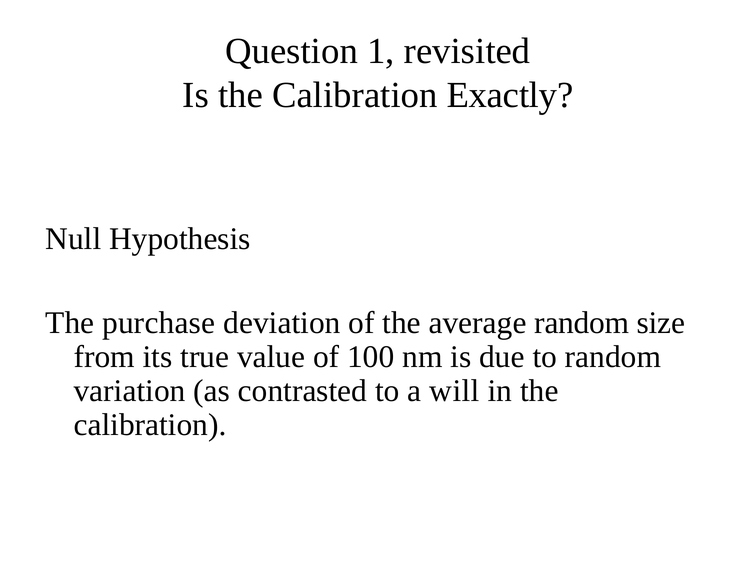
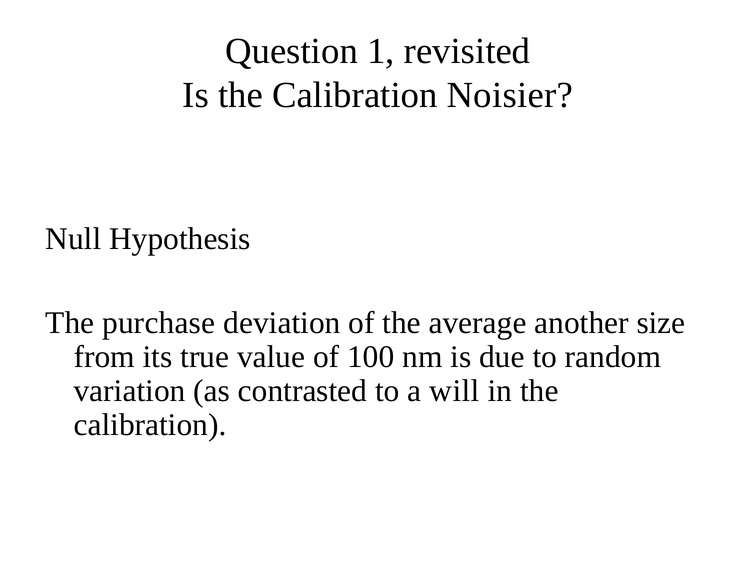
Exactly: Exactly -> Noisier
average random: random -> another
